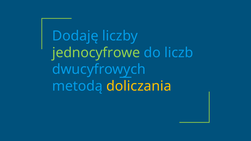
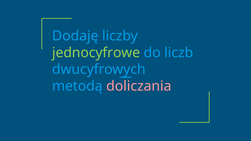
doliczania colour: yellow -> pink
